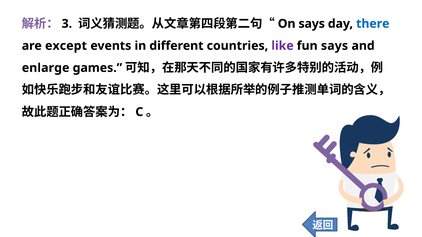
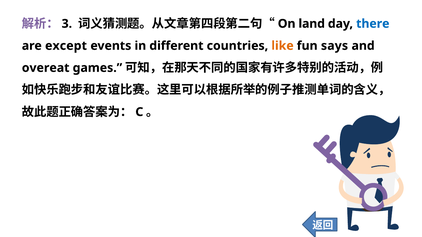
says at (312, 24): says -> land
like colour: purple -> orange
enlarge: enlarge -> overeat
